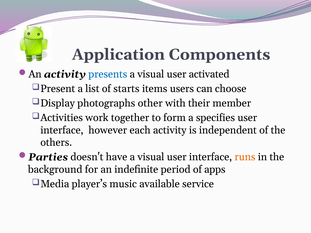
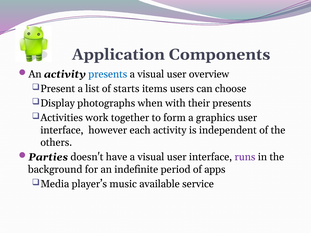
activated: activated -> overview
other: other -> when
their member: member -> presents
specifies: specifies -> graphics
runs colour: orange -> purple
